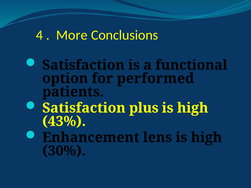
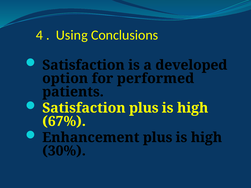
More: More -> Using
functional: functional -> developed
43%: 43% -> 67%
Enhancement lens: lens -> plus
